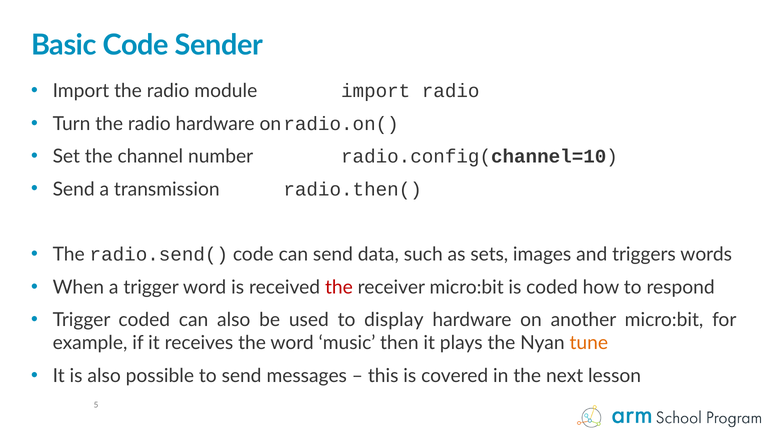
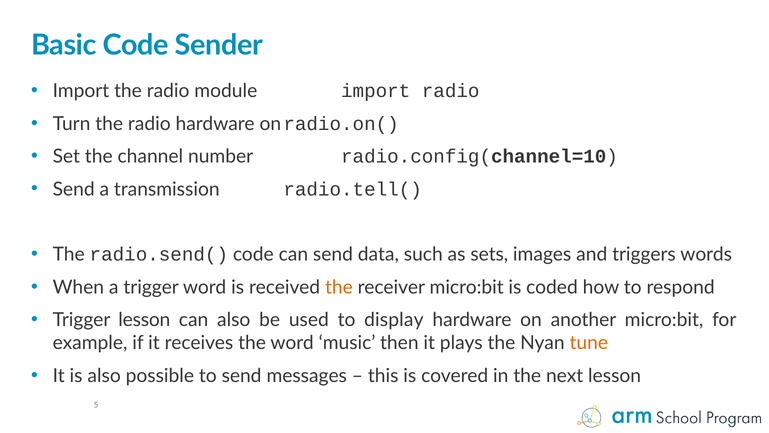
radio.then(: radio.then( -> radio.tell(
the at (339, 287) colour: red -> orange
Trigger coded: coded -> lesson
